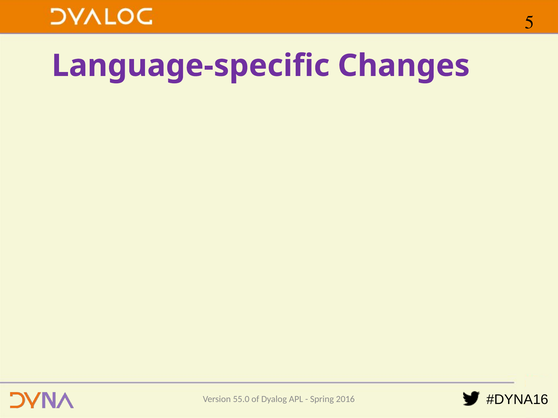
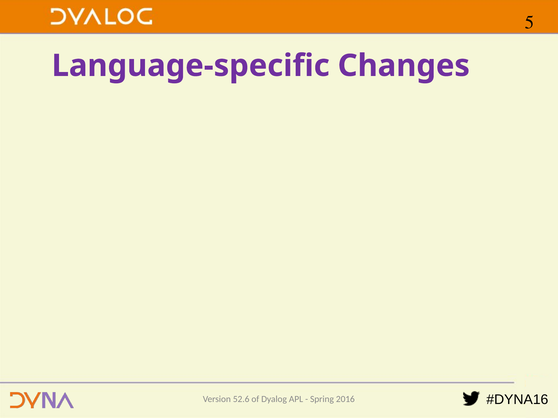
55.0: 55.0 -> 52.6
